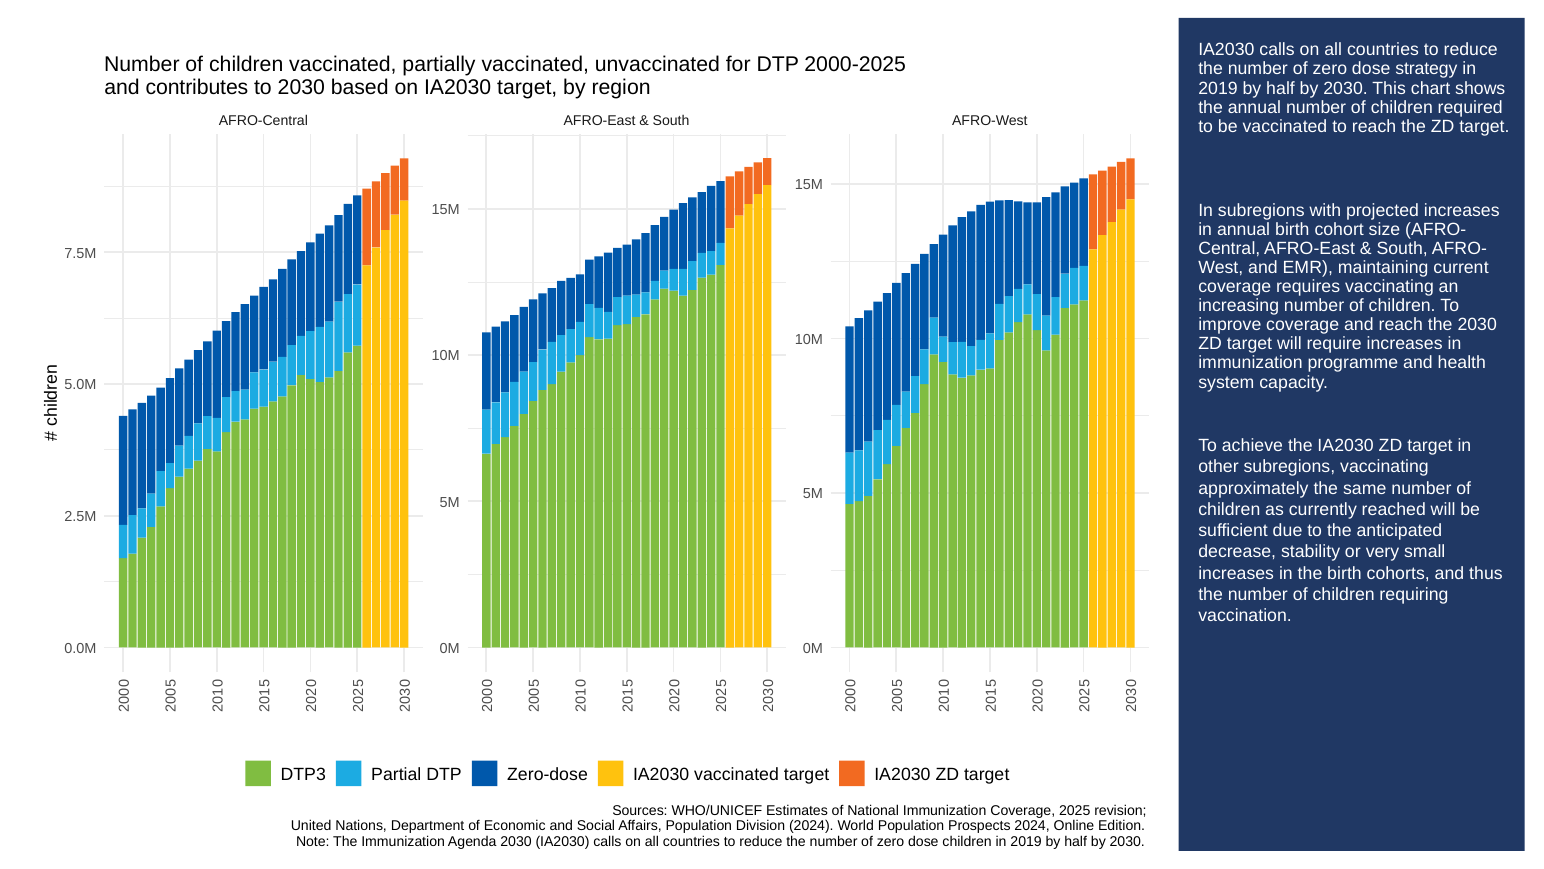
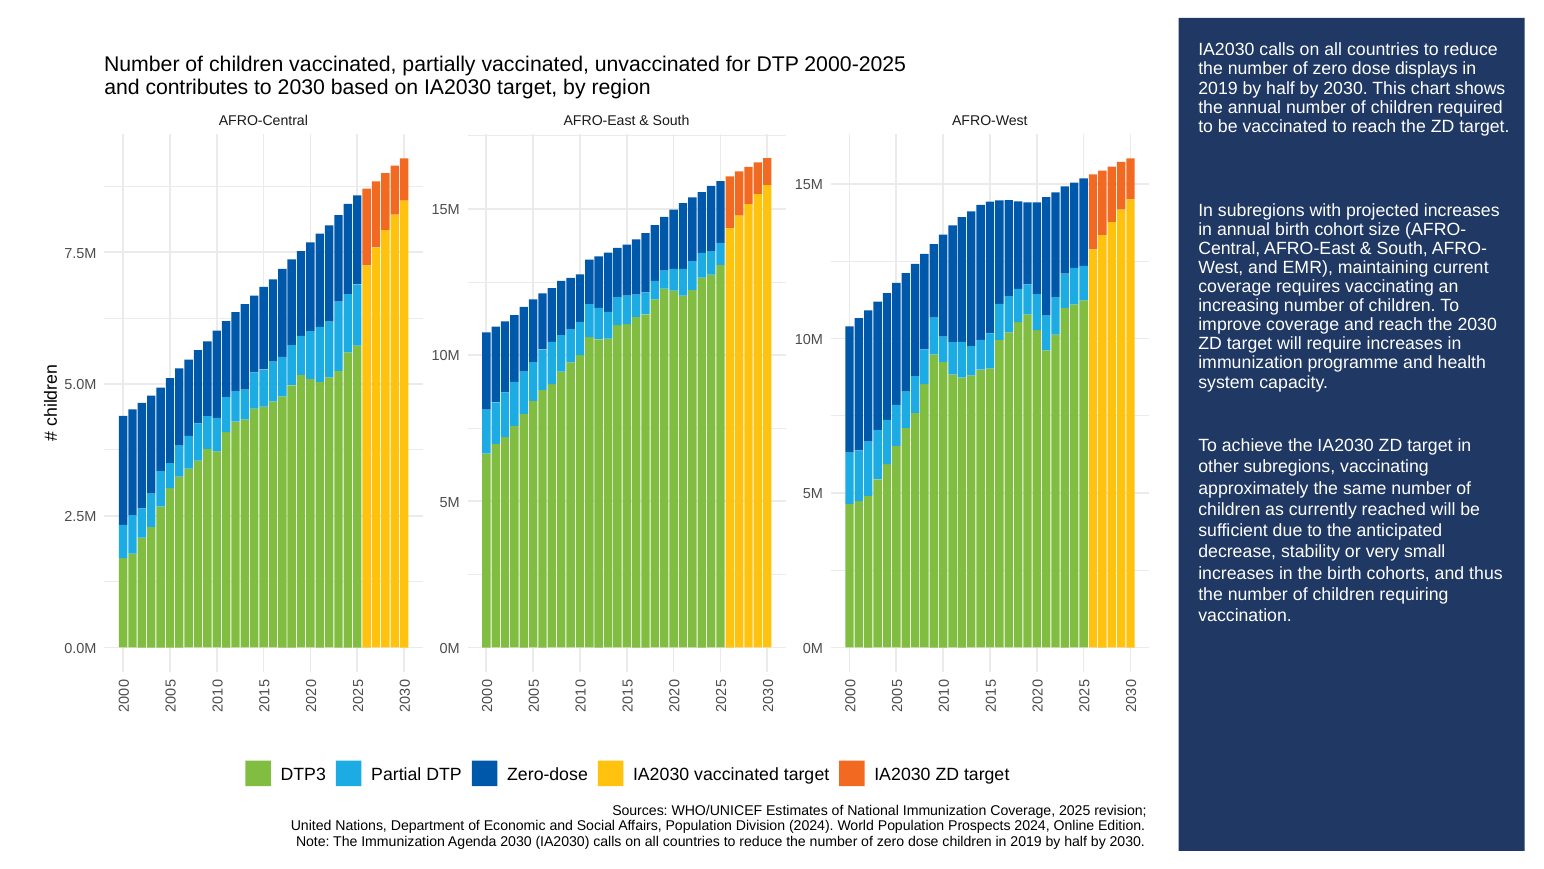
strategy: strategy -> displays
